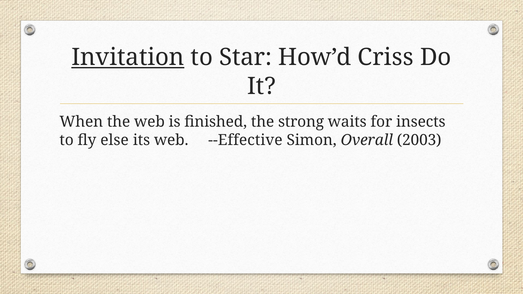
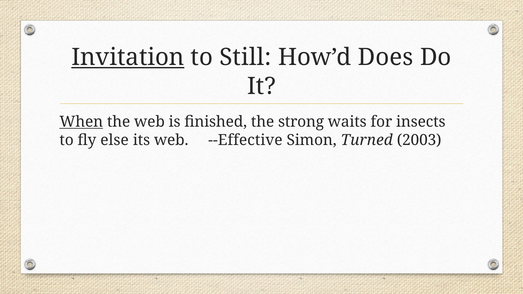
Star: Star -> Still
Criss: Criss -> Does
When underline: none -> present
Overall: Overall -> Turned
